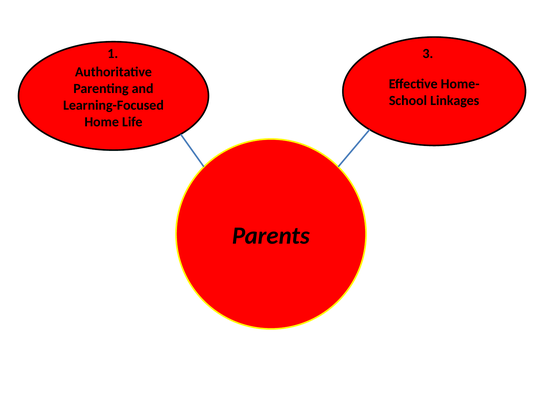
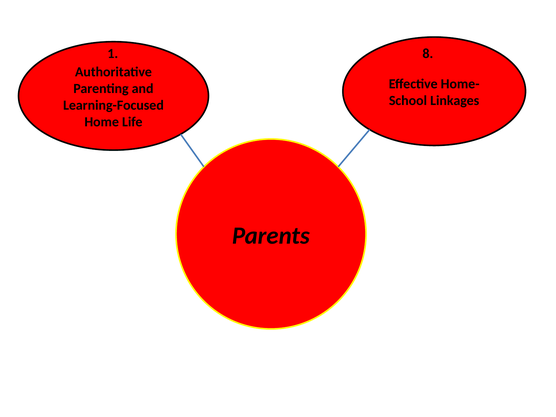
3: 3 -> 8
